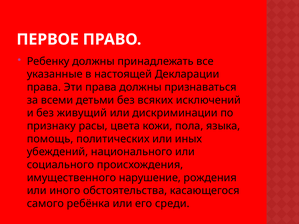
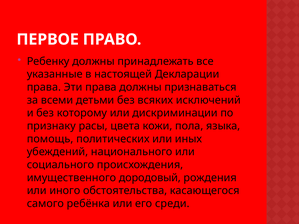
живущий: живущий -> которому
нарушение: нарушение -> дородовый
